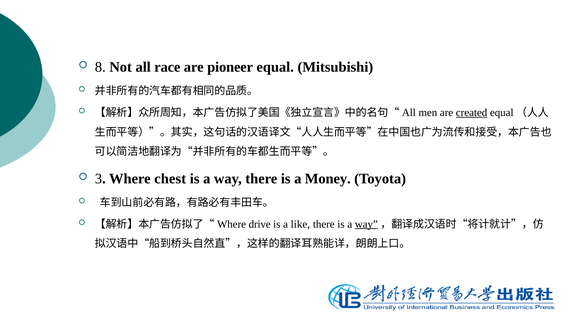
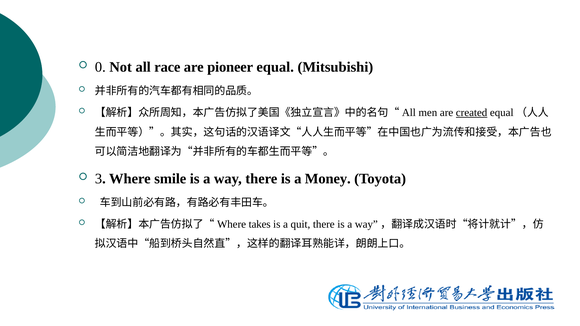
8: 8 -> 0
chest: chest -> smile
drive: drive -> takes
like: like -> quit
way at (366, 224) underline: present -> none
